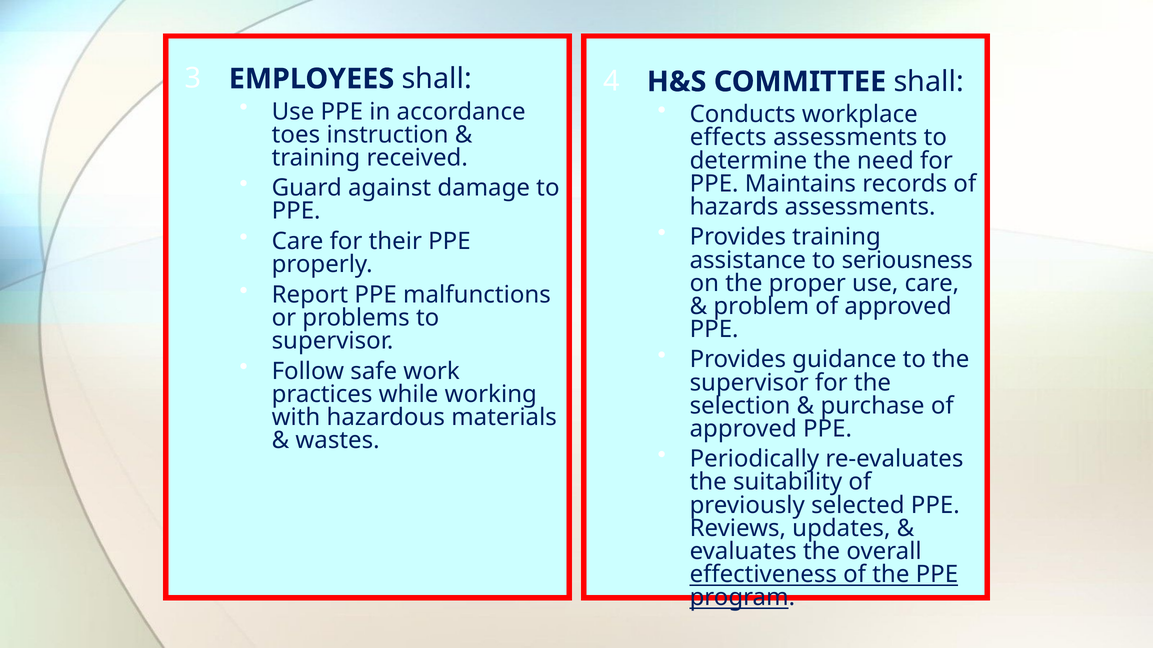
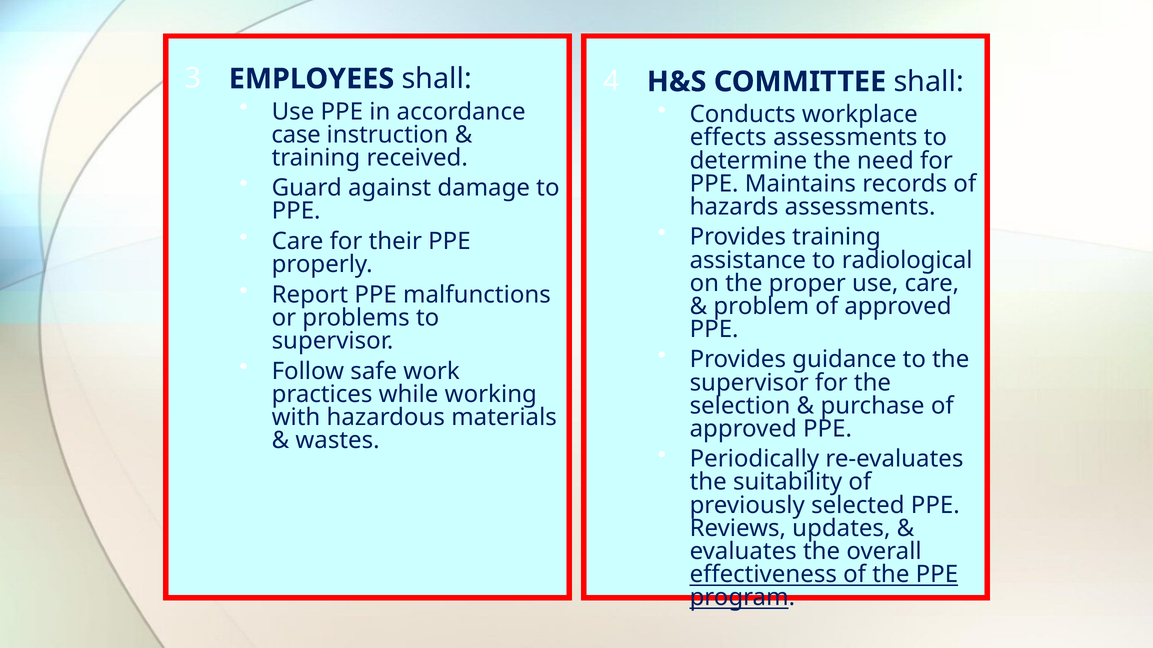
toes: toes -> case
seriousness: seriousness -> radiological
